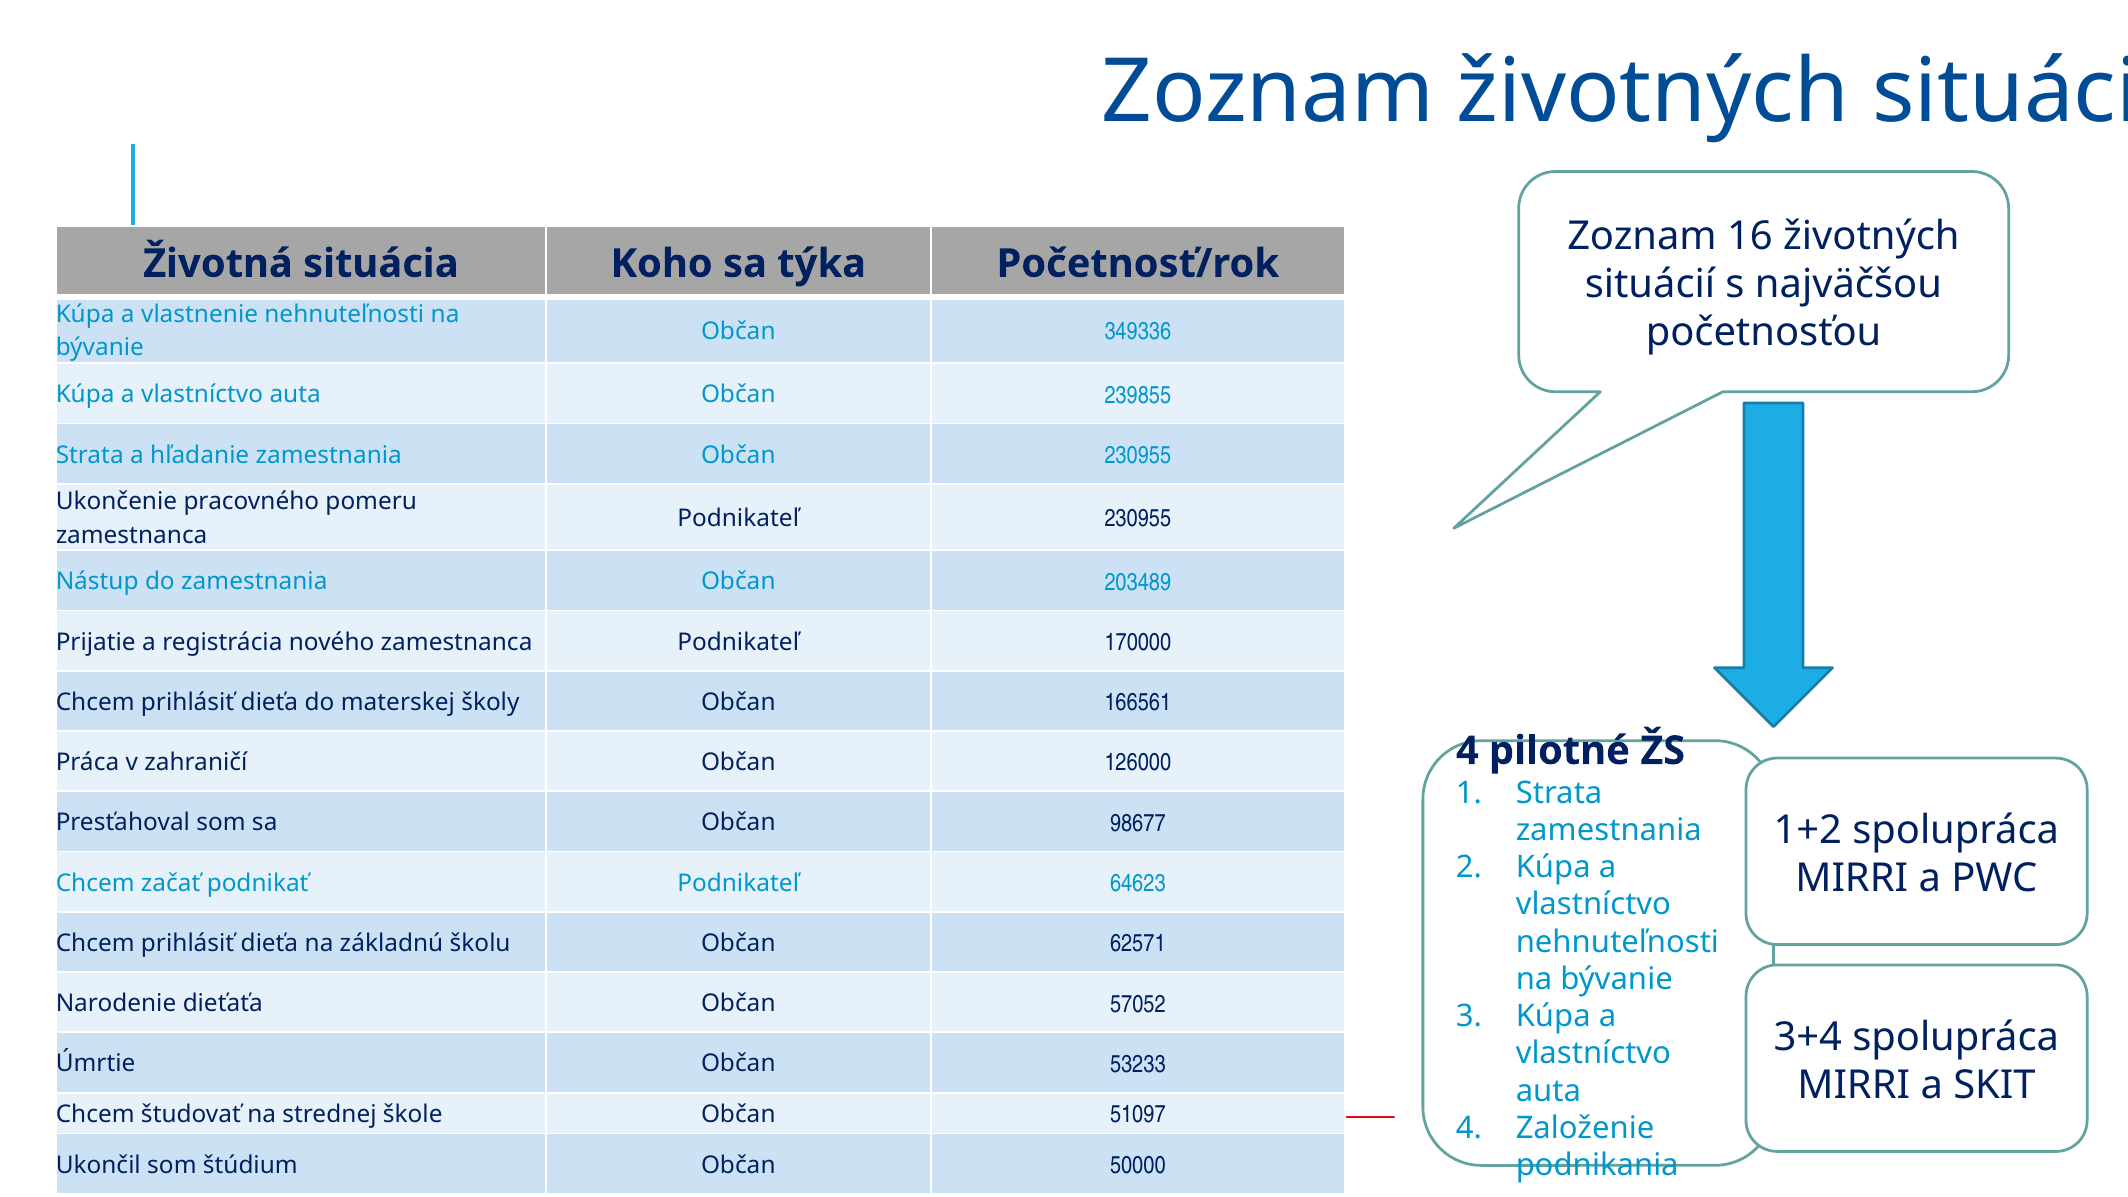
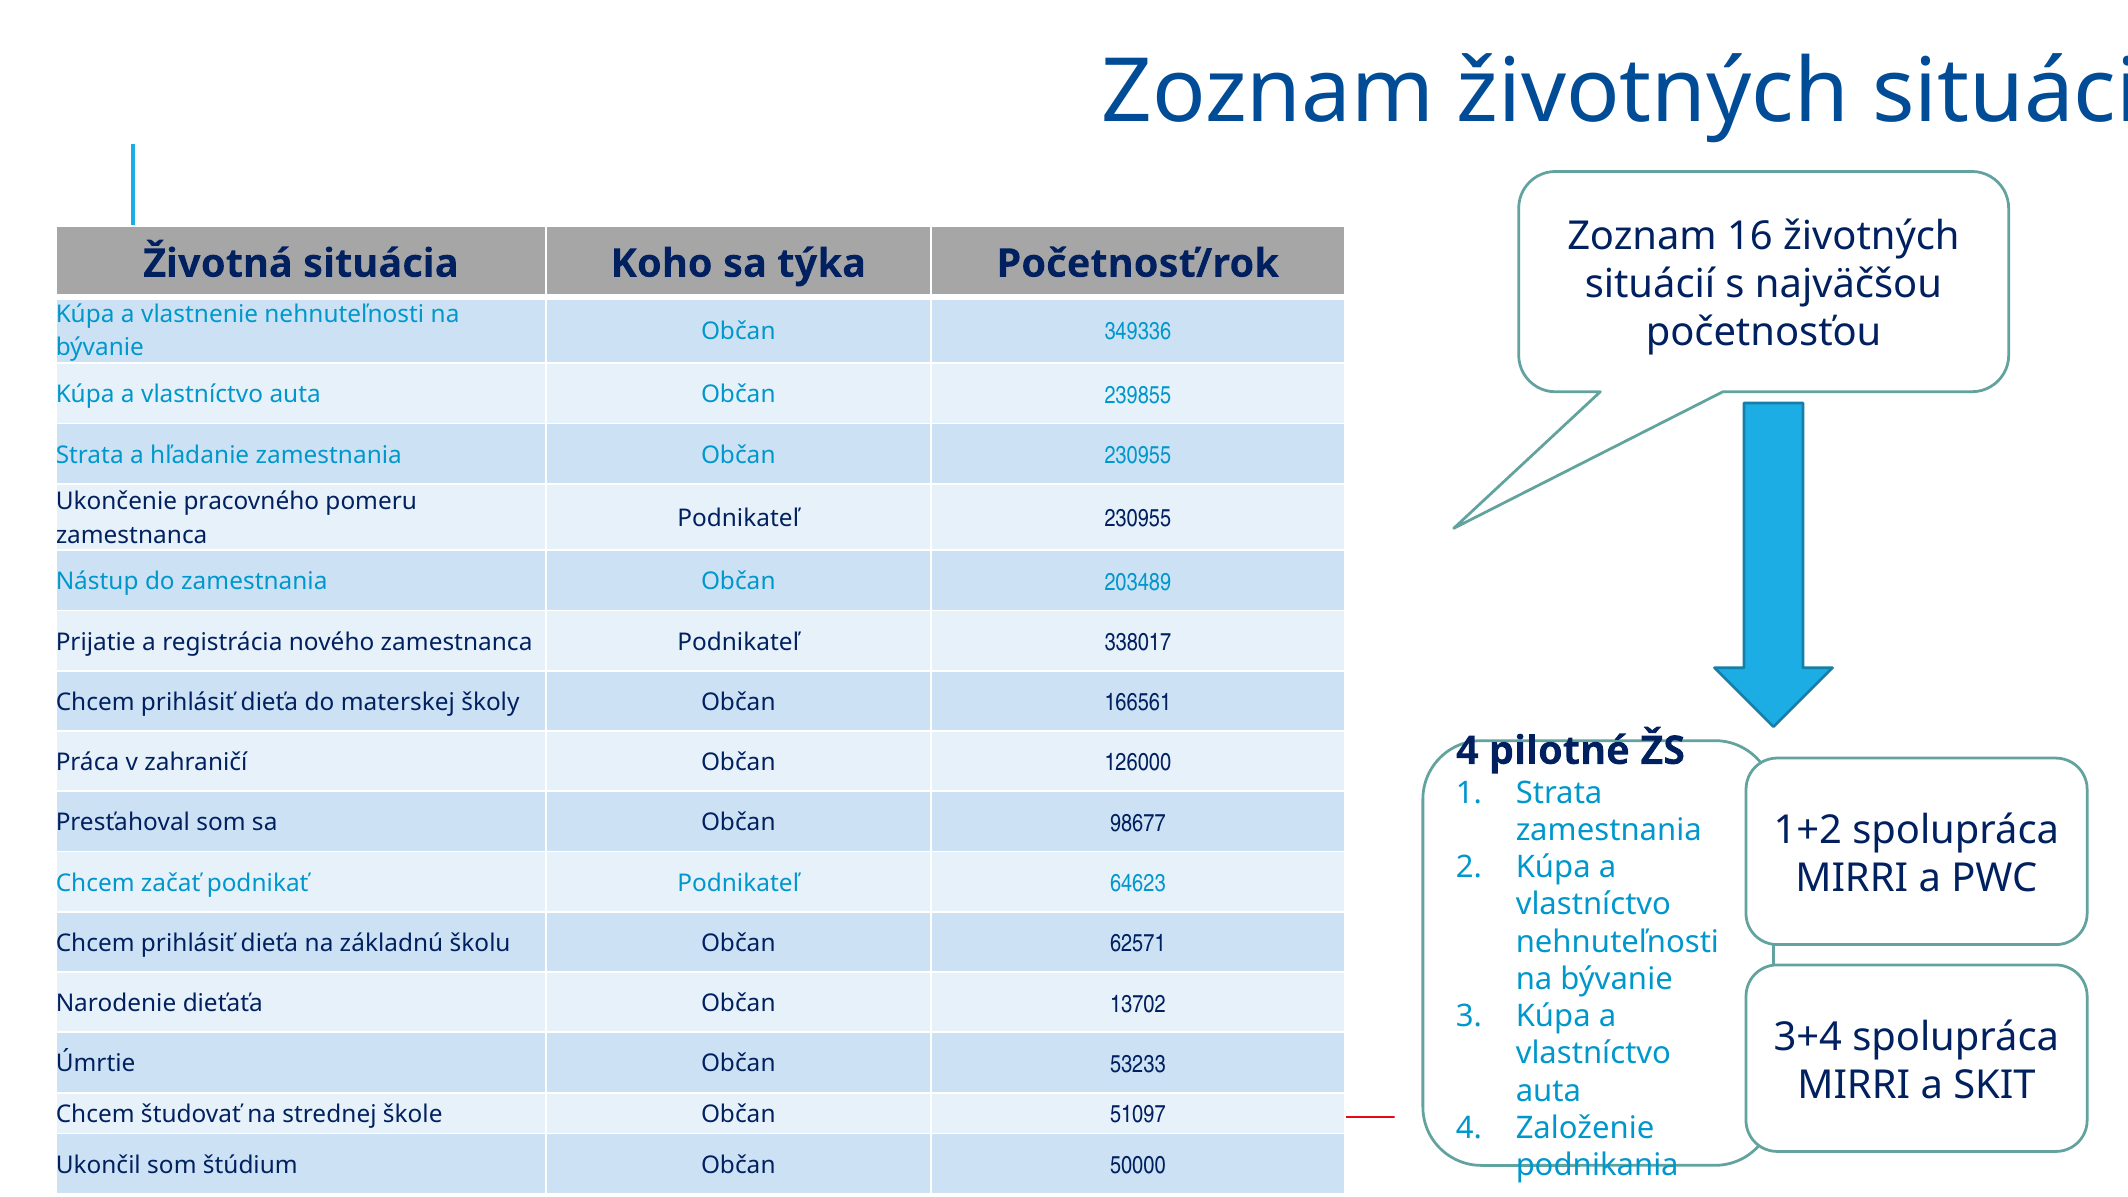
170000: 170000 -> 338017
57052: 57052 -> 13702
